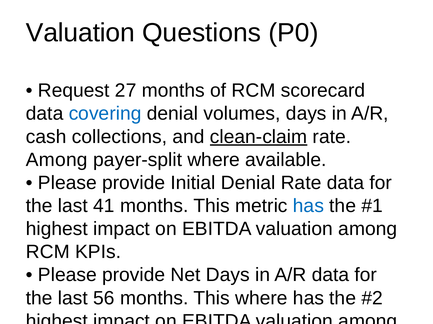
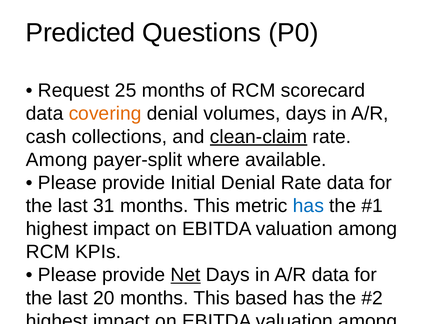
Valuation at (80, 33): Valuation -> Predicted
27: 27 -> 25
covering colour: blue -> orange
41: 41 -> 31
Net at (186, 276) underline: none -> present
56: 56 -> 20
This where: where -> based
